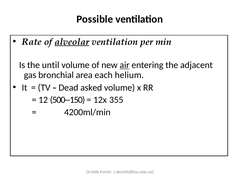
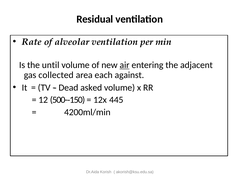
Possible: Possible -> Residual
alveolar underline: present -> none
bronchial: bronchial -> collected
helium: helium -> against
355: 355 -> 445
